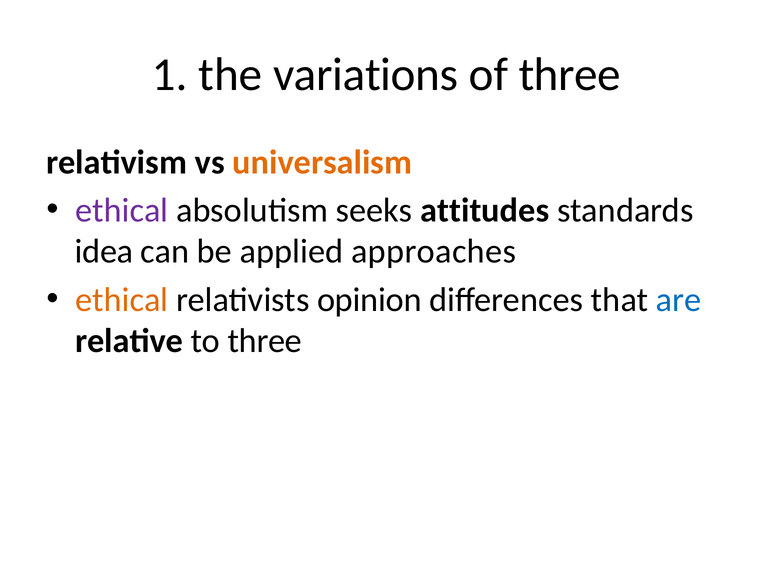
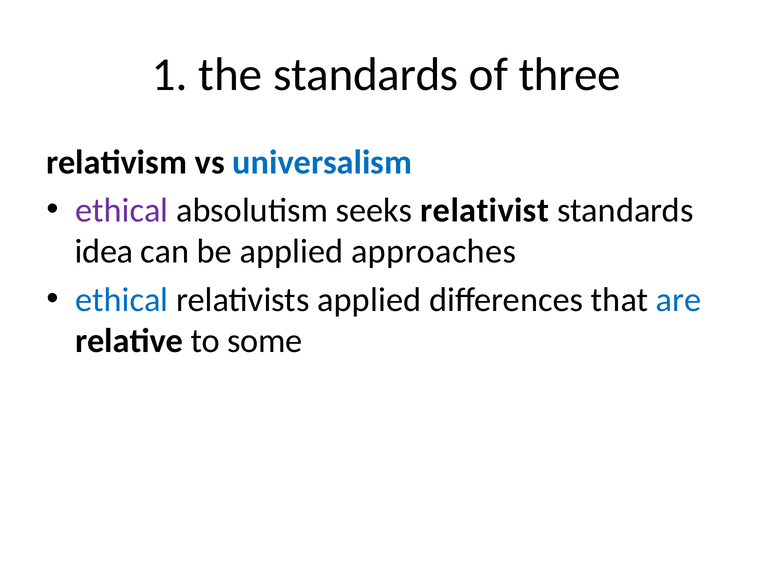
the variations: variations -> standards
universalism colour: orange -> blue
attitudes: attitudes -> relativist
ethical at (122, 300) colour: orange -> blue
relativists opinion: opinion -> applied
to three: three -> some
